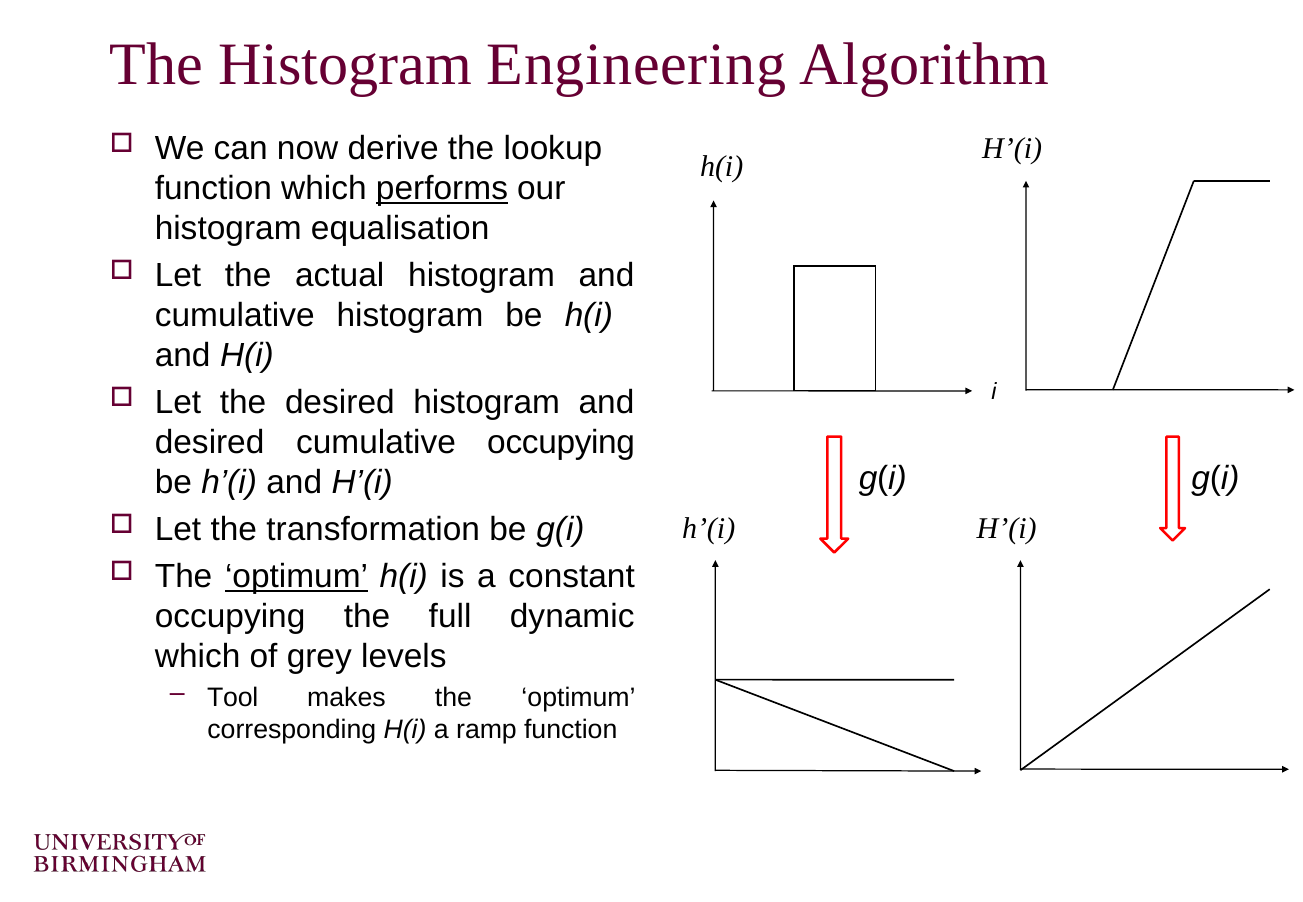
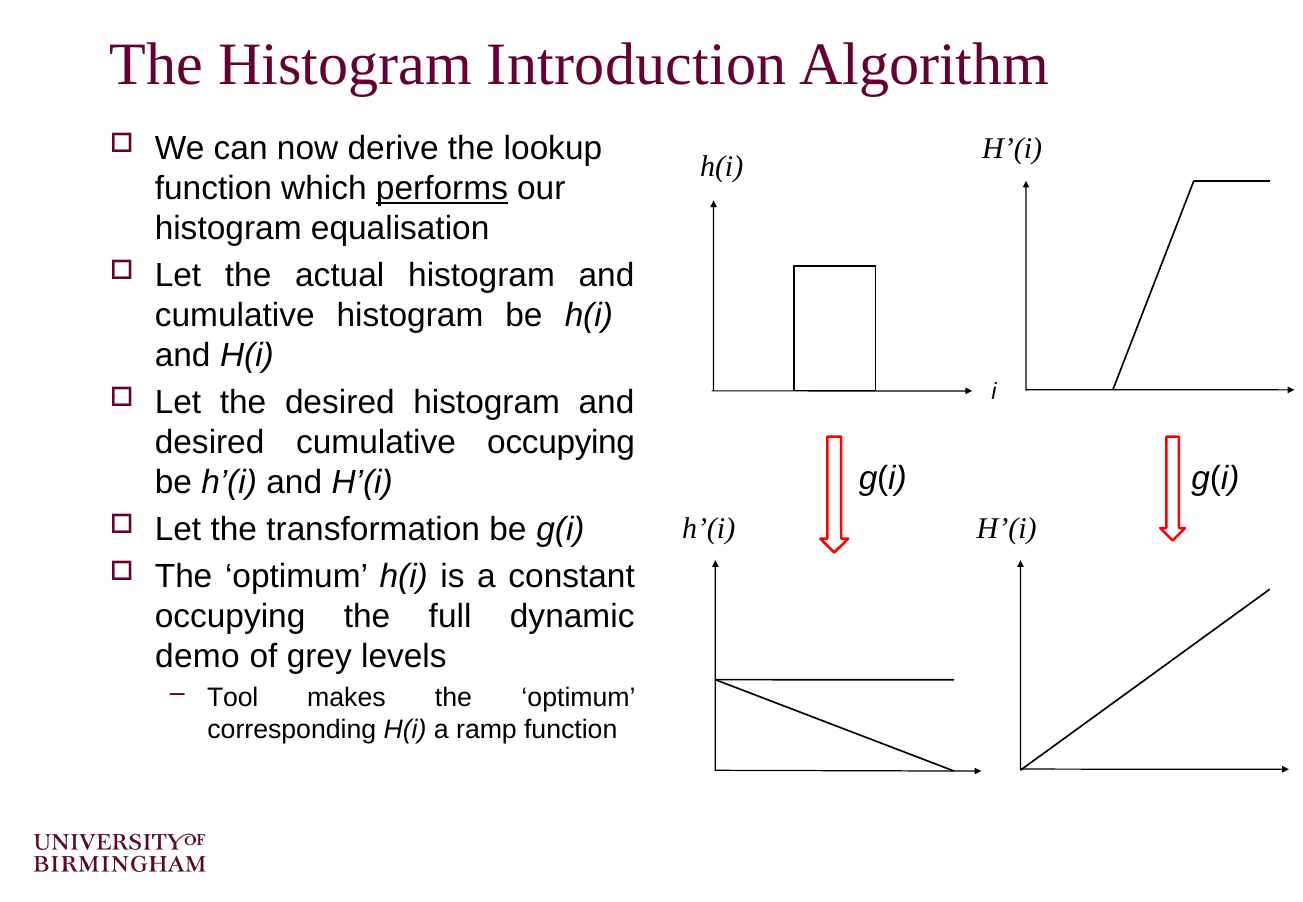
Engineering: Engineering -> Introduction
optimum at (297, 576) underline: present -> none
which at (198, 657): which -> demo
